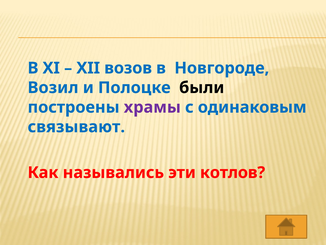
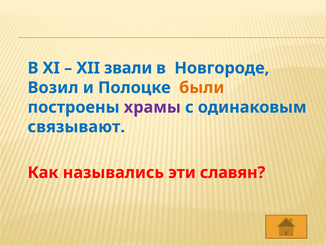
возов: возов -> звали
были colour: black -> orange
котлов: котлов -> славян
